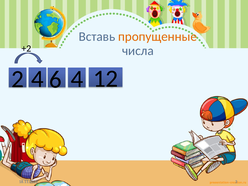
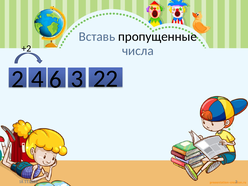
пропущенные colour: orange -> black
12: 12 -> 22
6 4: 4 -> 3
